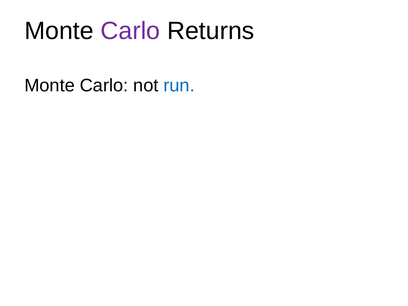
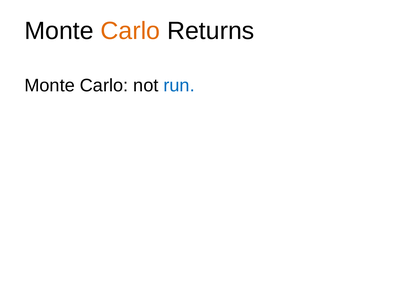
Carlo at (130, 31) colour: purple -> orange
